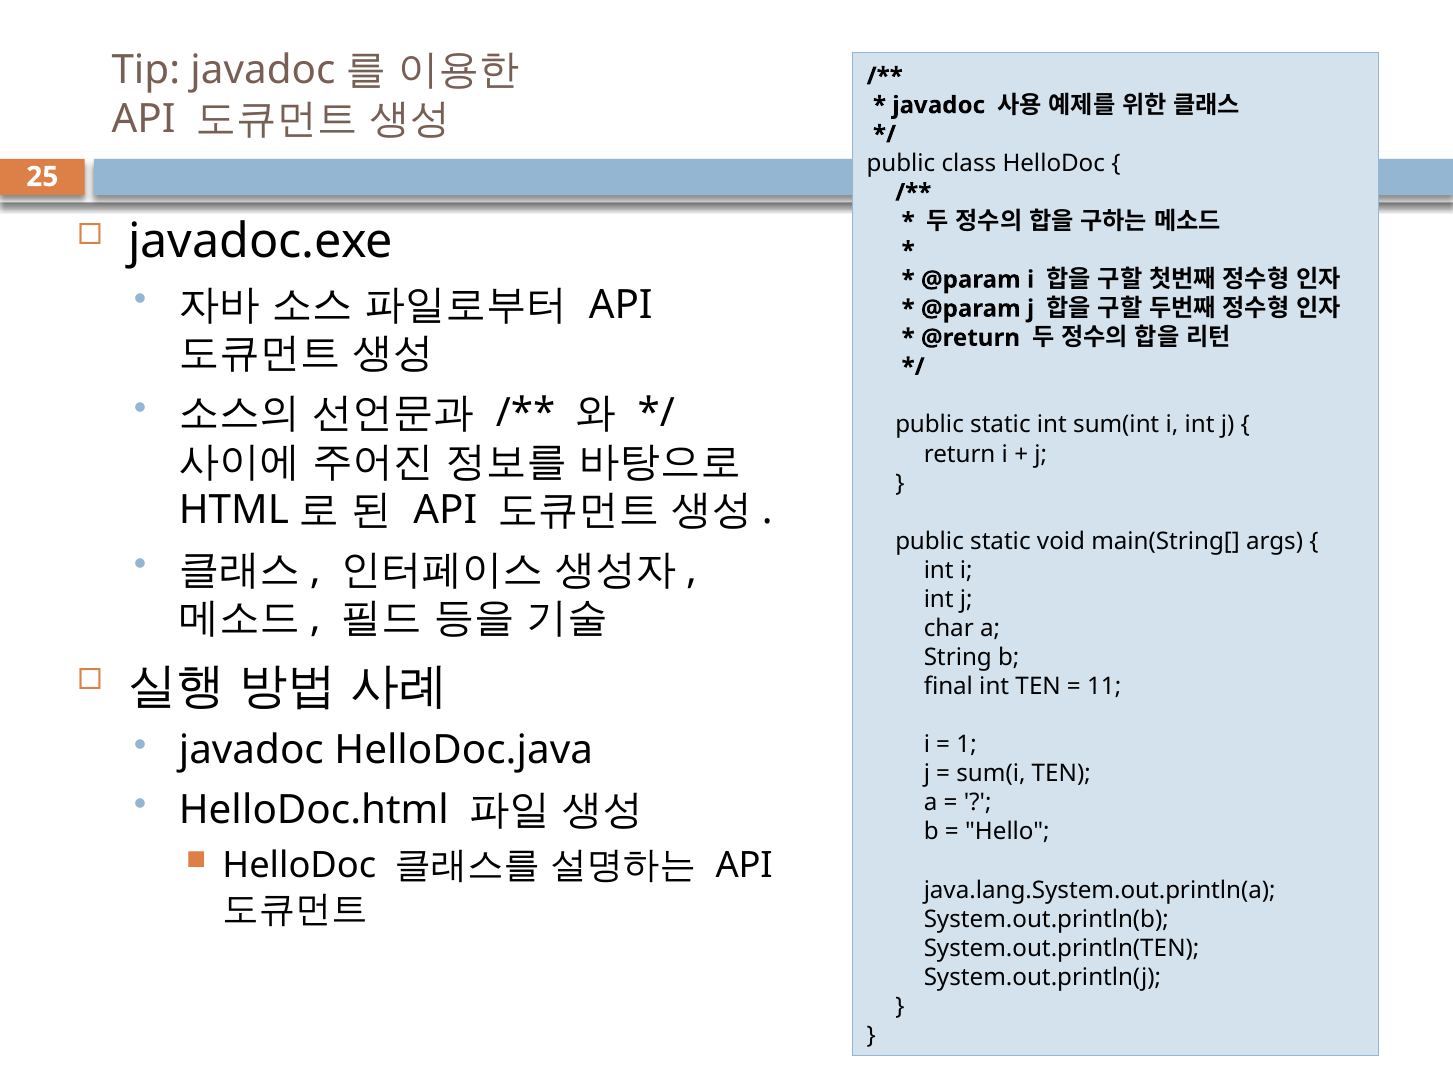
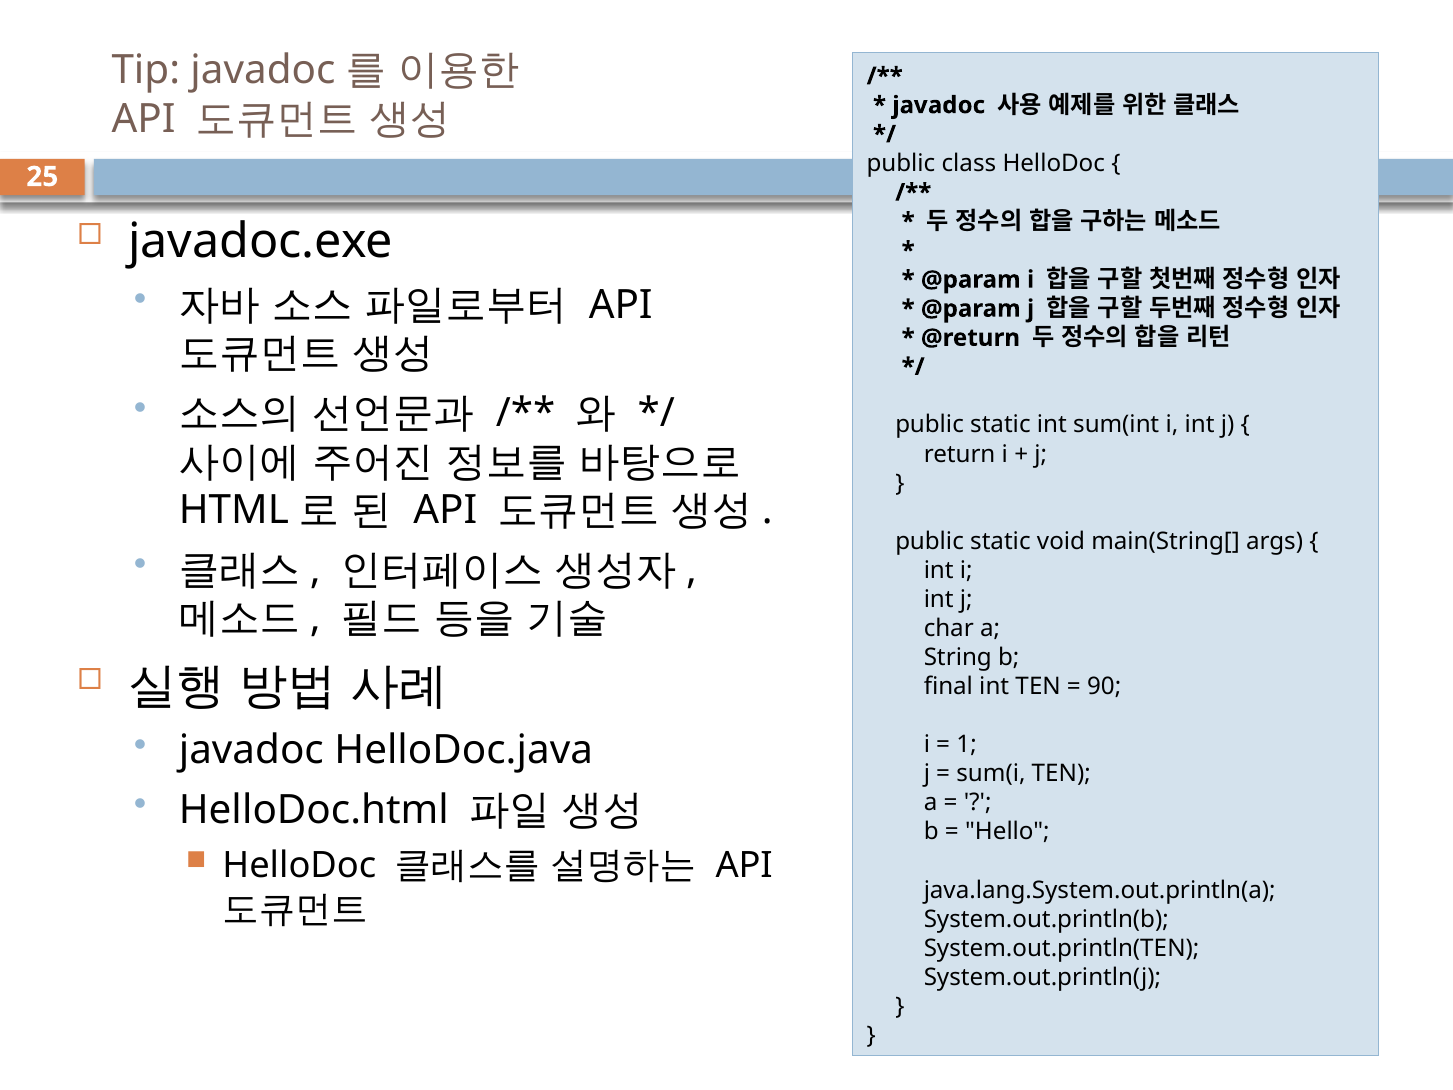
11: 11 -> 90
